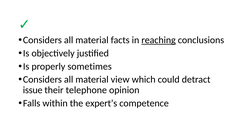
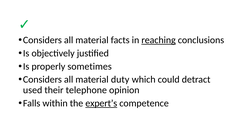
view: view -> duty
issue: issue -> used
expert’s underline: none -> present
